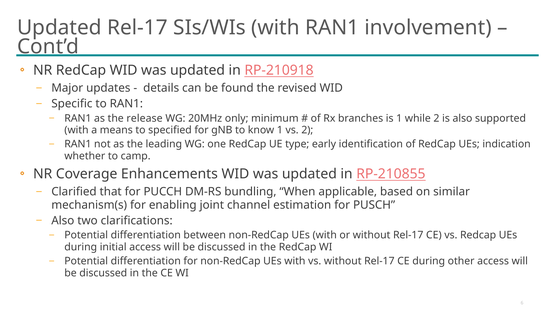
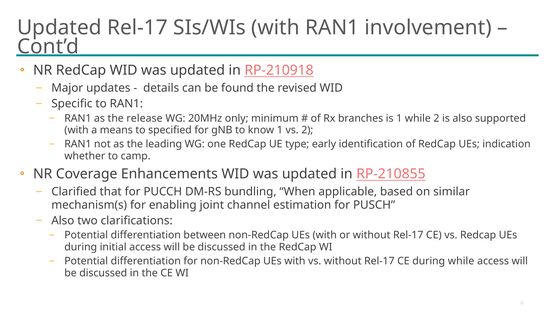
during other: other -> while
